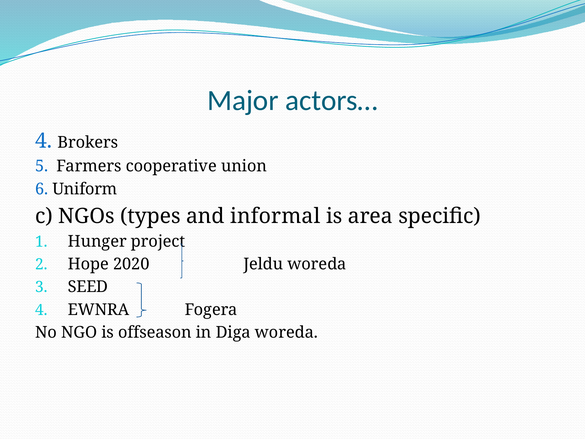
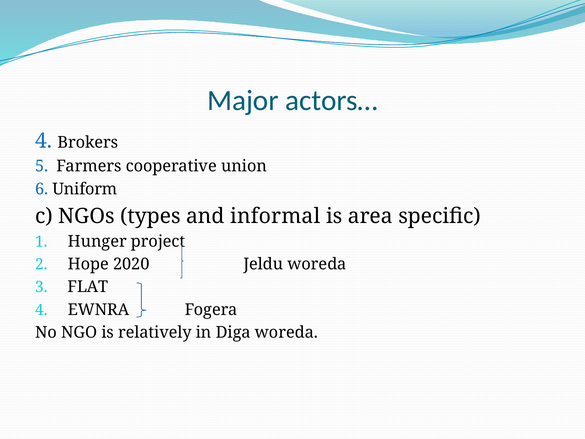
SEED: SEED -> FLAT
offseason: offseason -> relatively
